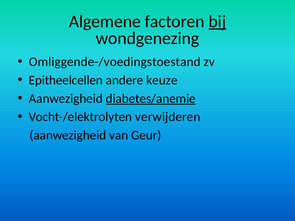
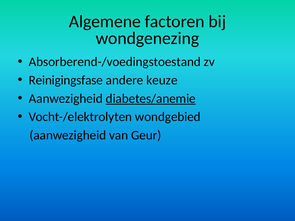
bij underline: present -> none
Omliggende-/voedingstoestand: Omliggende-/voedingstoestand -> Absorberend-/voedingstoestand
Epitheelcellen: Epitheelcellen -> Reinigingsfase
verwijderen: verwijderen -> wondgebied
